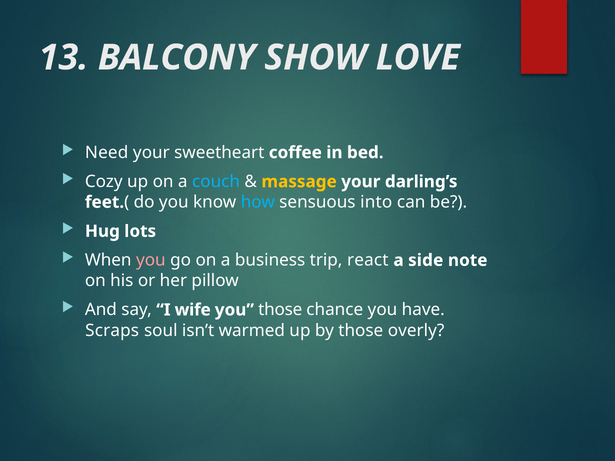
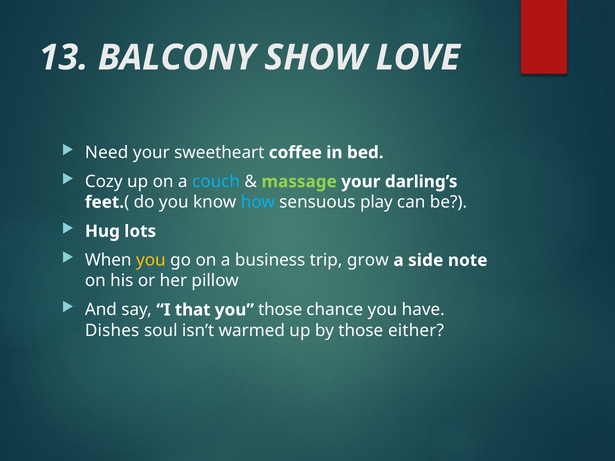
massage colour: yellow -> light green
into: into -> play
you at (151, 260) colour: pink -> yellow
react: react -> grow
wife: wife -> that
Scraps: Scraps -> Dishes
overly: overly -> either
